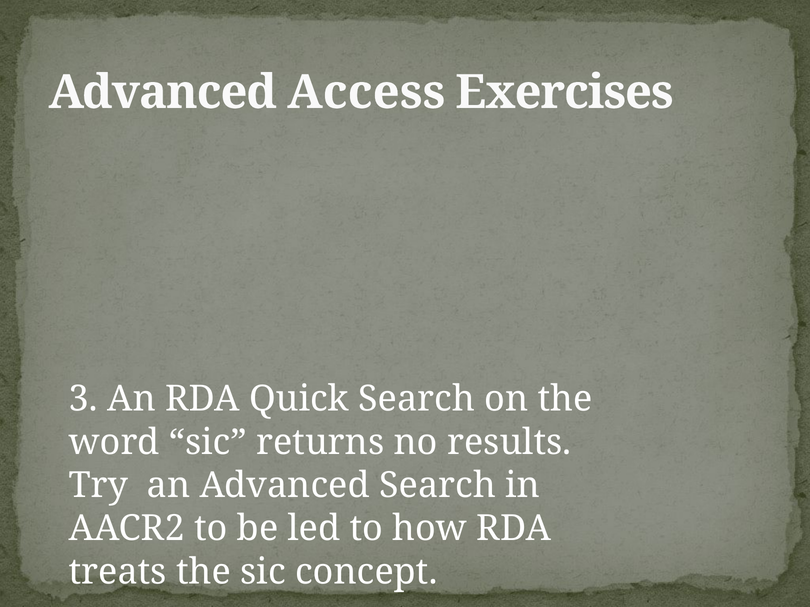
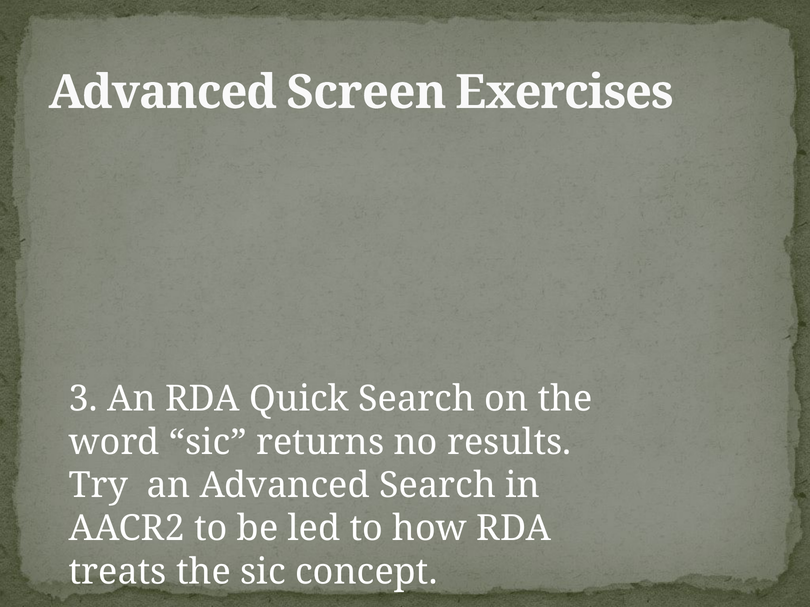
Access: Access -> Screen
